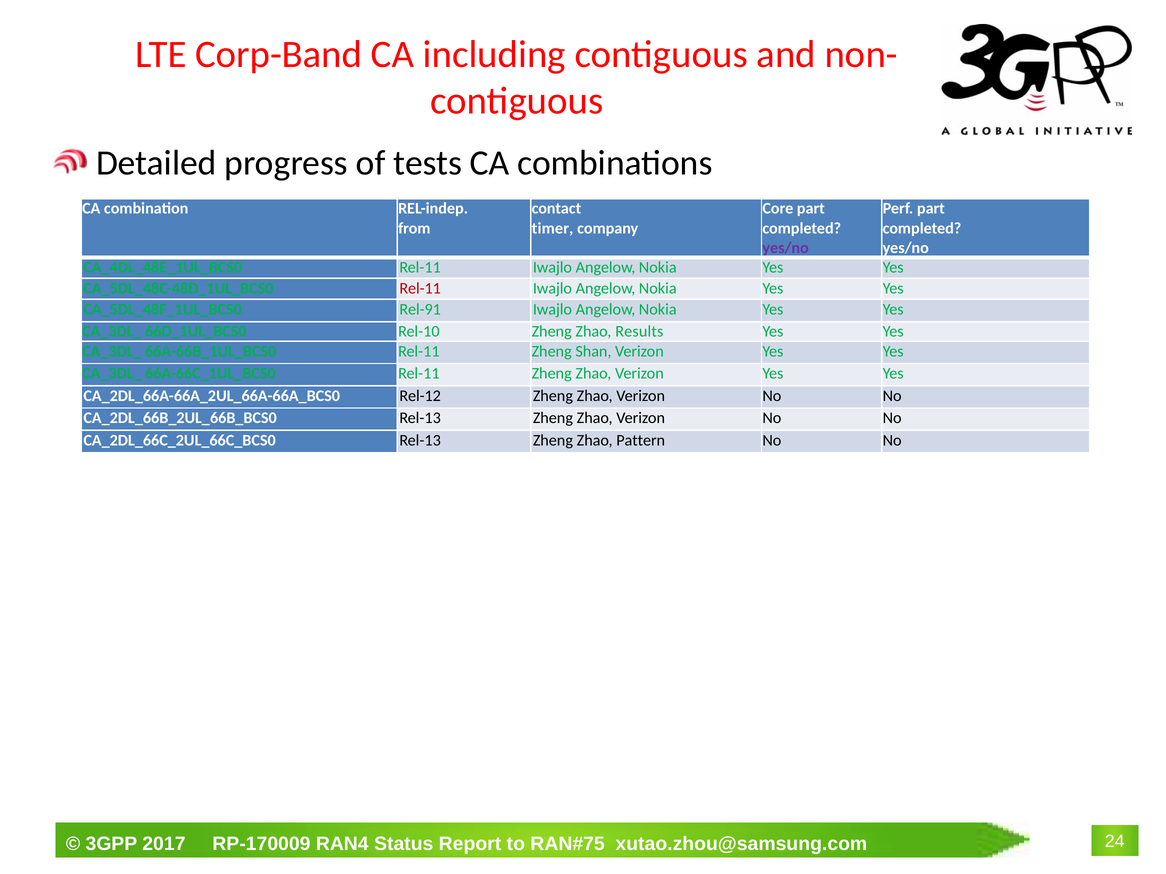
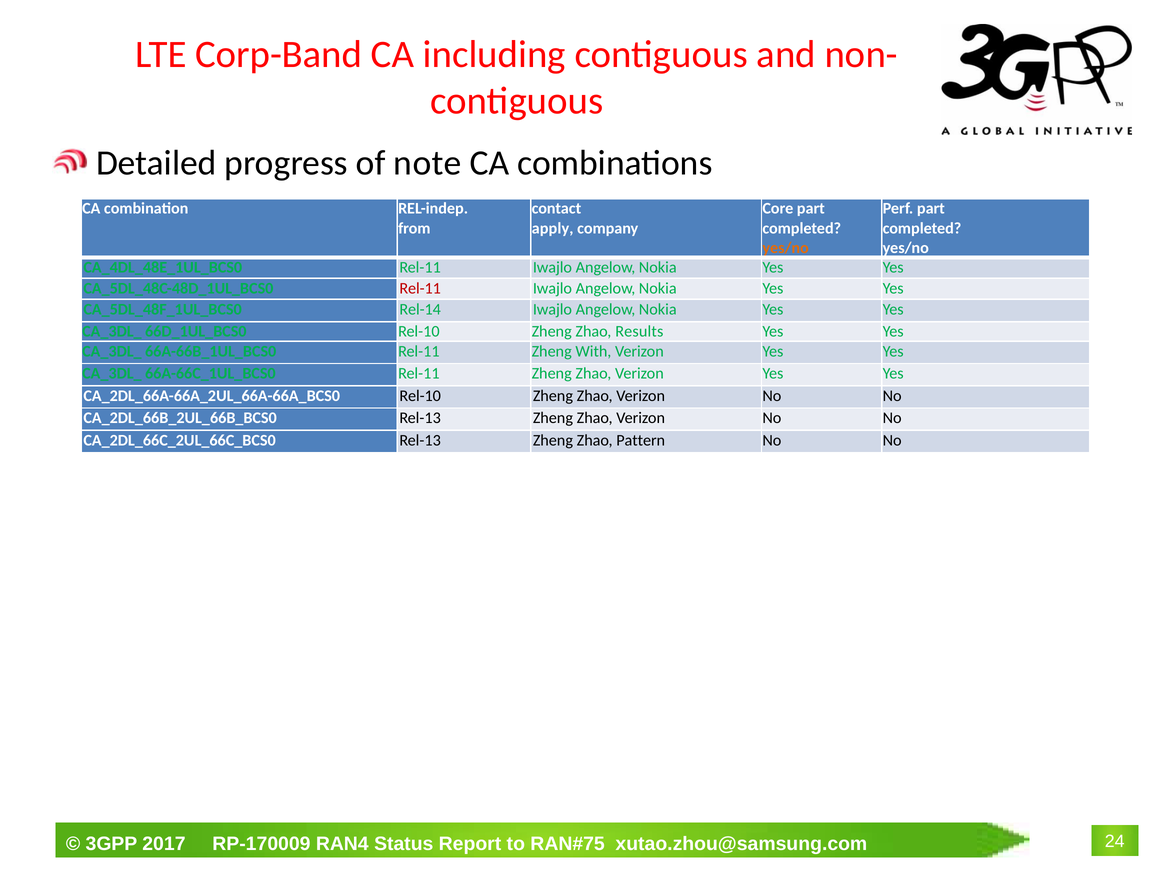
tests: tests -> note
timer: timer -> apply
yes/no at (786, 248) colour: purple -> orange
Rel-91: Rel-91 -> Rel-14
Shan: Shan -> With
Rel-12 at (420, 396): Rel-12 -> Rel-10
